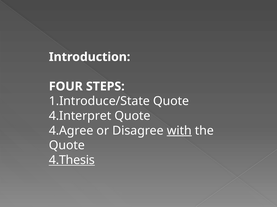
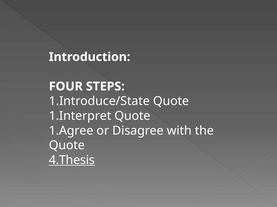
4.Interpret: 4.Interpret -> 1.Interpret
4.Agree: 4.Agree -> 1.Agree
with underline: present -> none
